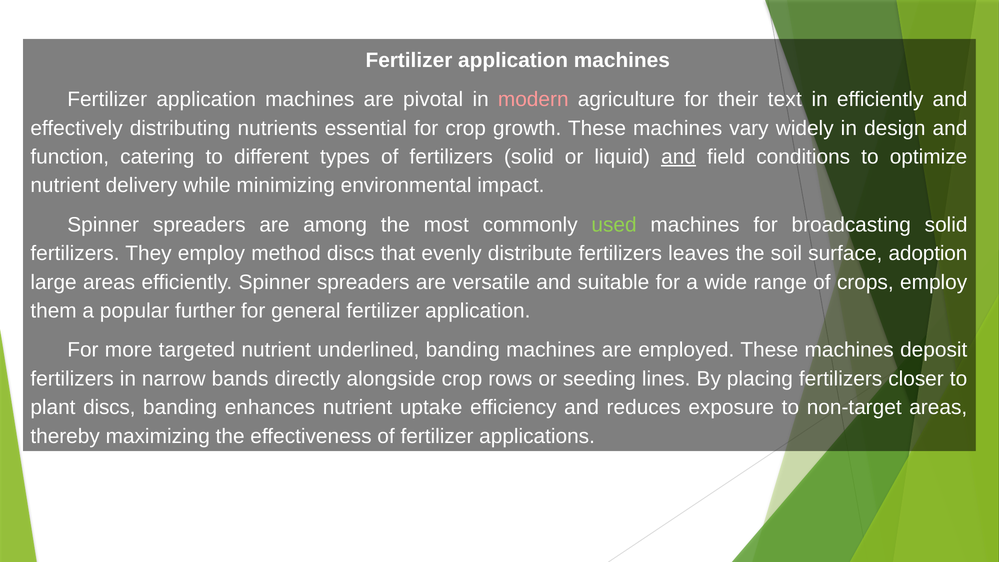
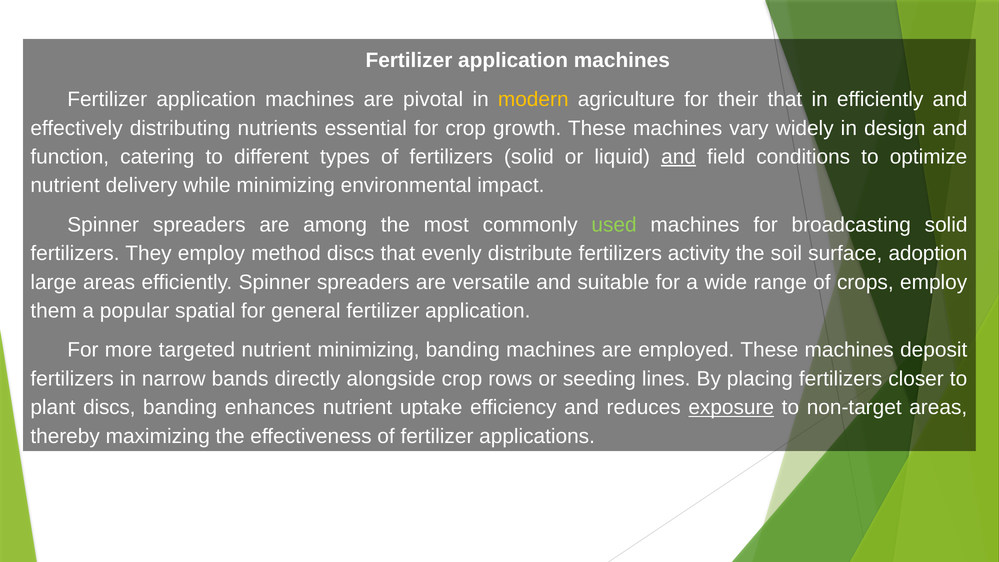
modern colour: pink -> yellow
their text: text -> that
leaves: leaves -> activity
further: further -> spatial
nutrient underlined: underlined -> minimizing
exposure underline: none -> present
